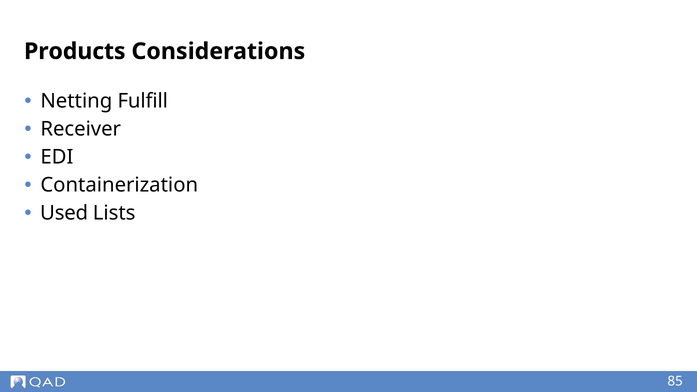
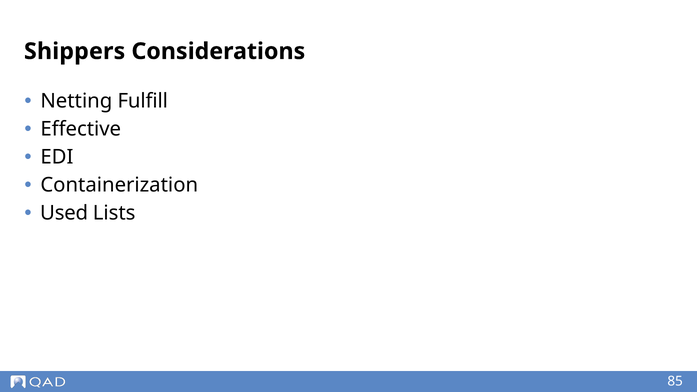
Products: Products -> Shippers
Receiver: Receiver -> Effective
